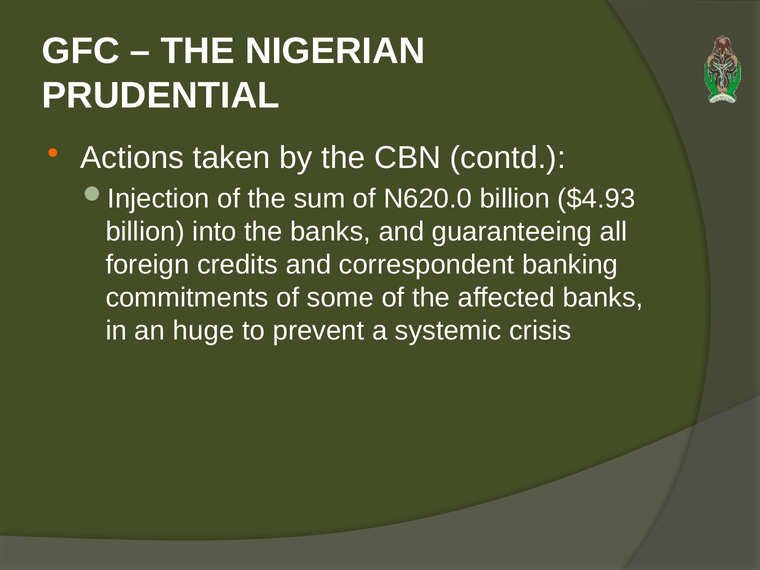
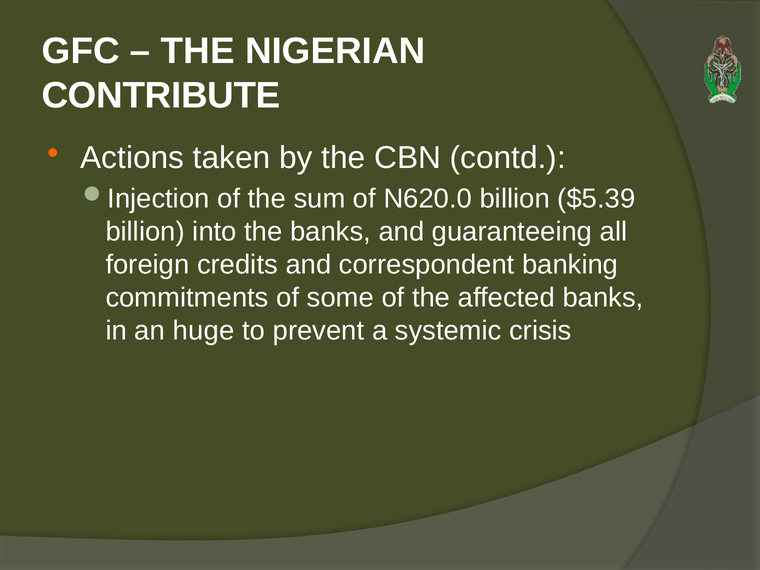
PRUDENTIAL: PRUDENTIAL -> CONTRIBUTE
$4.93: $4.93 -> $5.39
